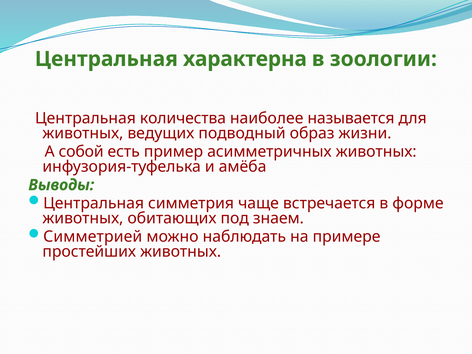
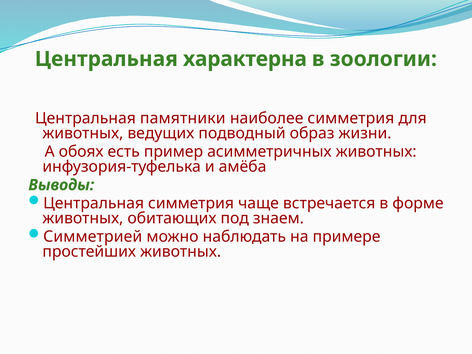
количества: количества -> памятники
наиболее называется: называется -> симметрия
собой: собой -> обоях
